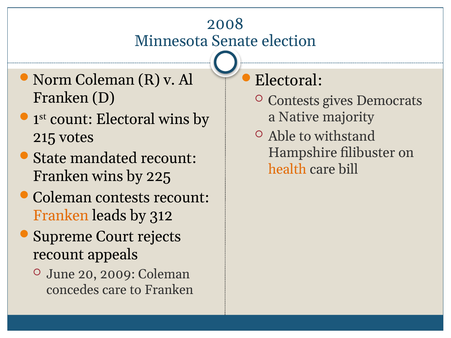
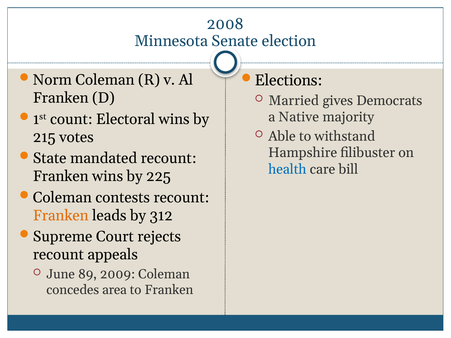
Electoral at (289, 80): Electoral -> Elections
Contests at (294, 101): Contests -> Married
health colour: orange -> blue
20: 20 -> 89
concedes care: care -> area
